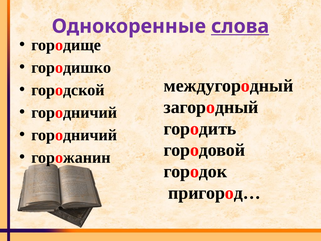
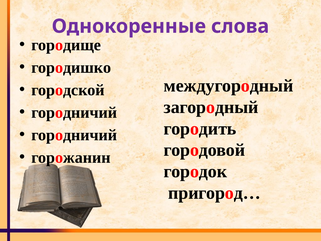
слова underline: present -> none
